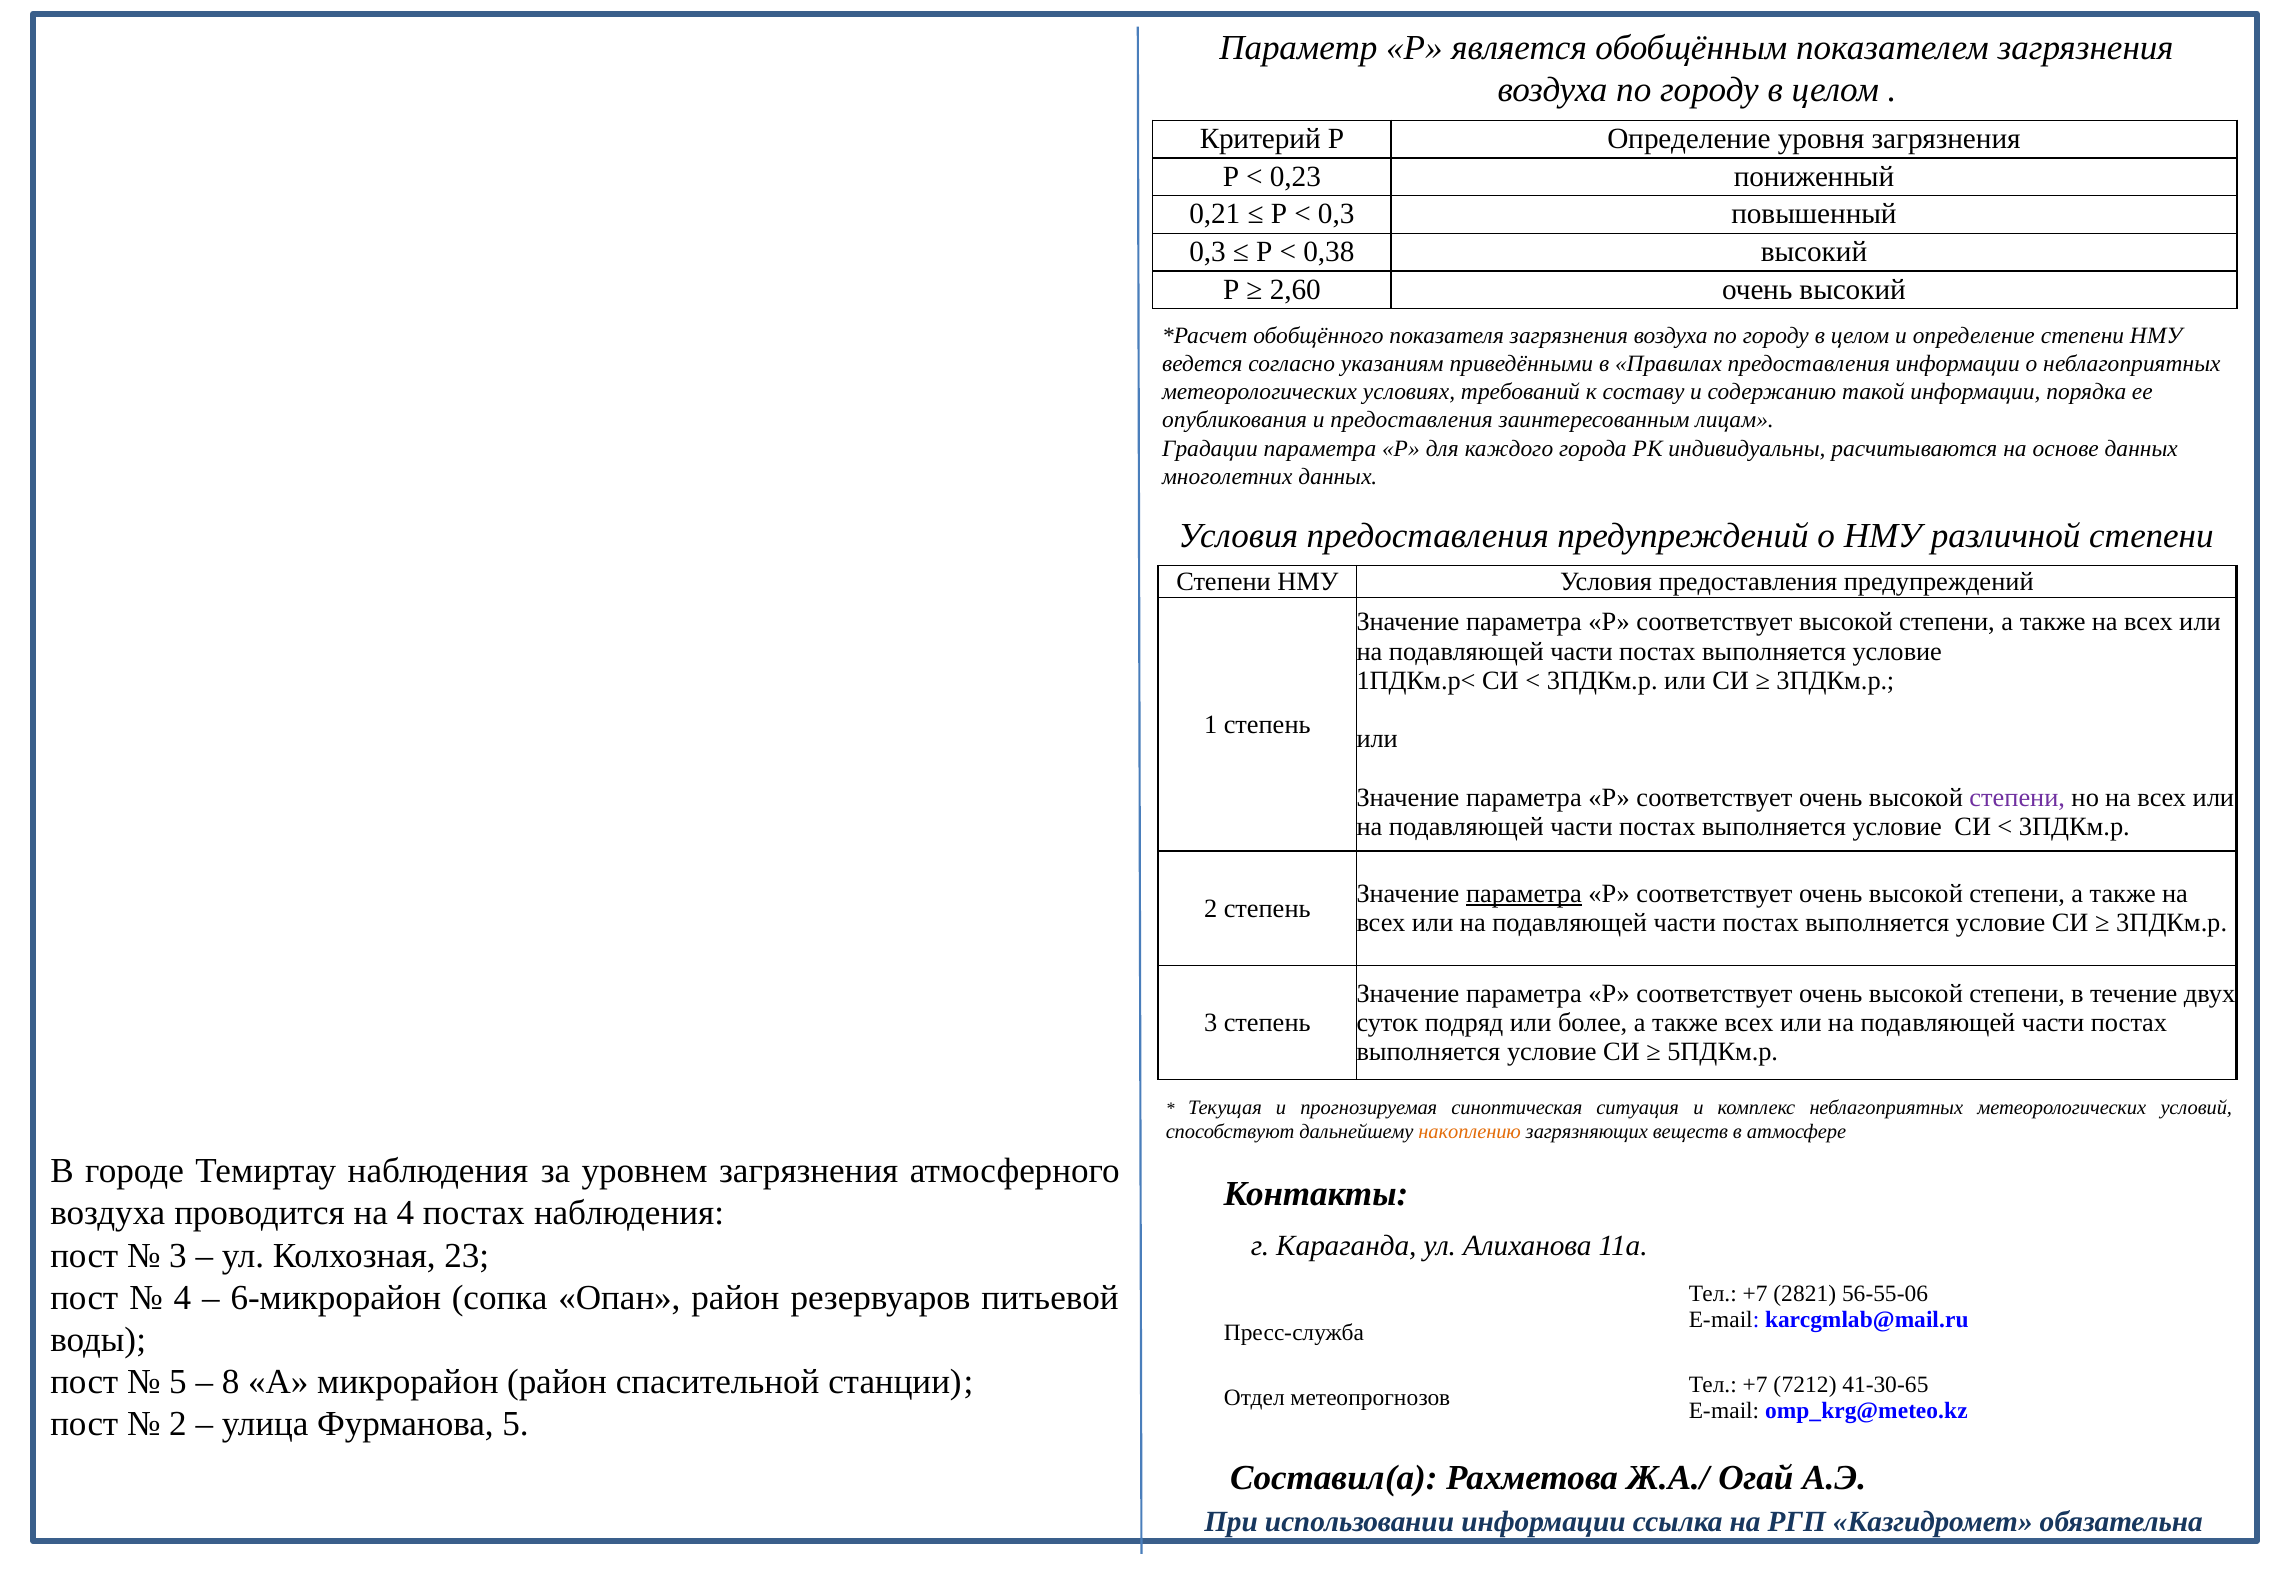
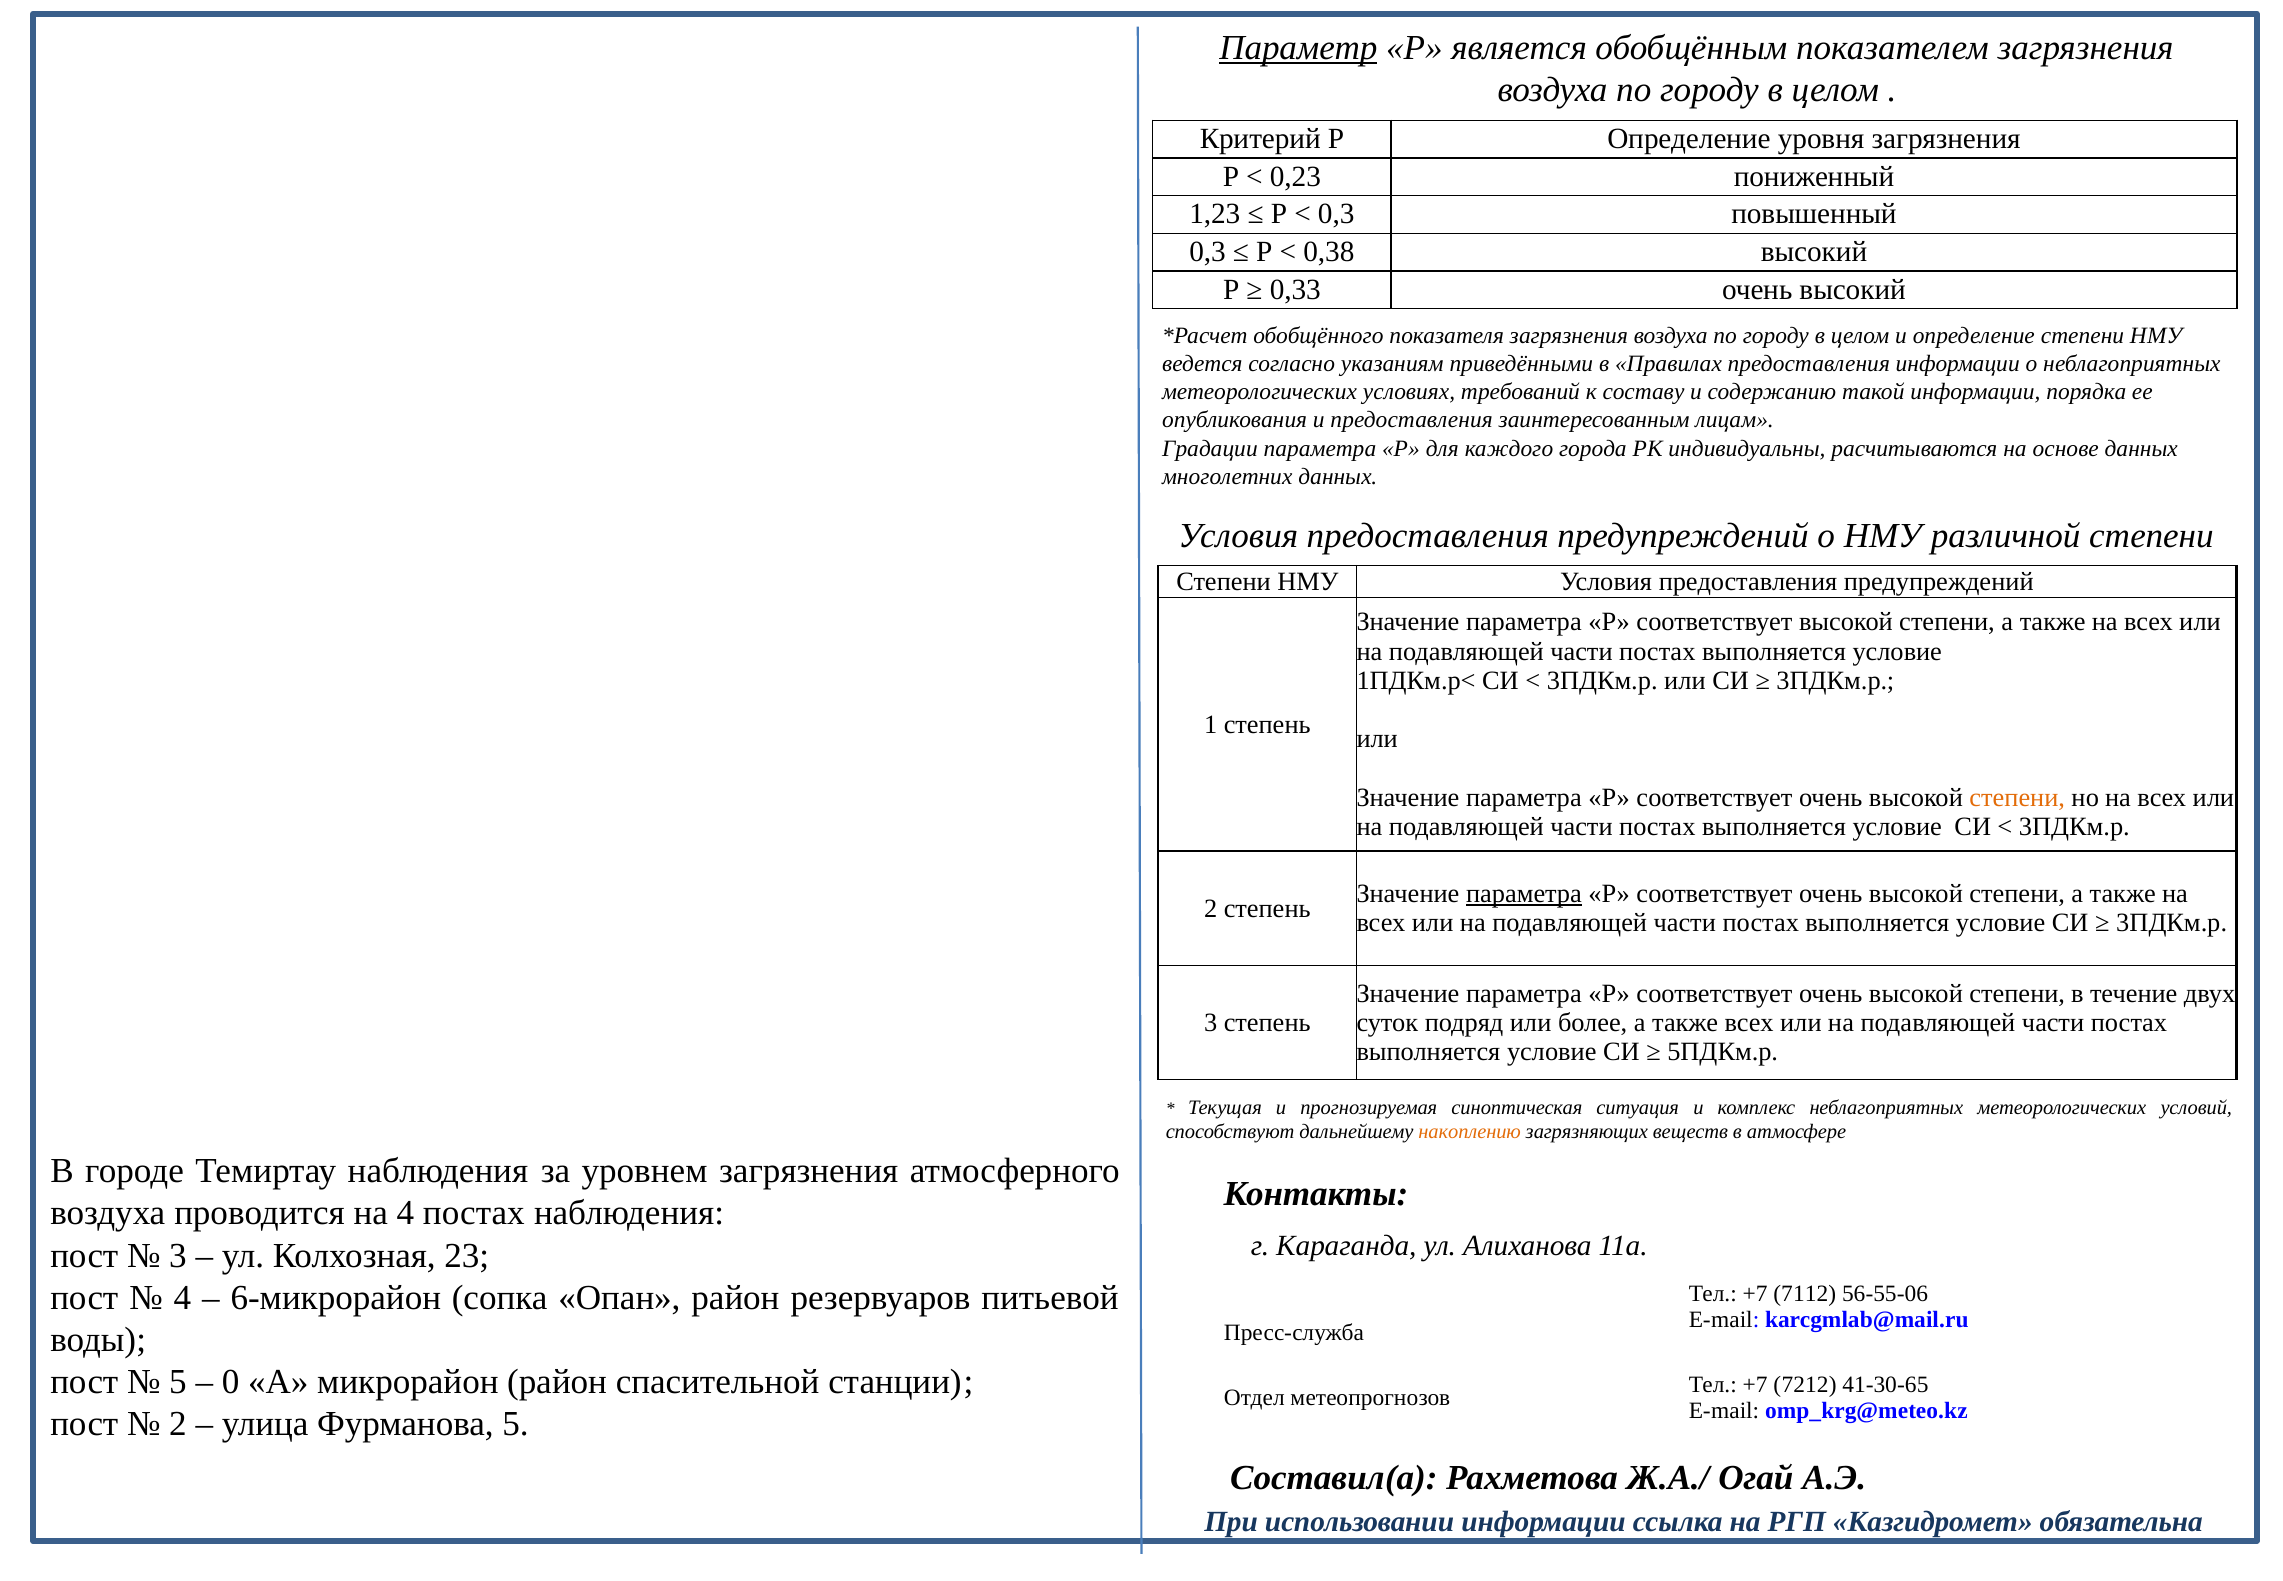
Параметр underline: none -> present
0,21: 0,21 -> 1,23
2,60: 2,60 -> 0,33
степени at (2017, 797) colour: purple -> orange
2821: 2821 -> 7112
8: 8 -> 0
